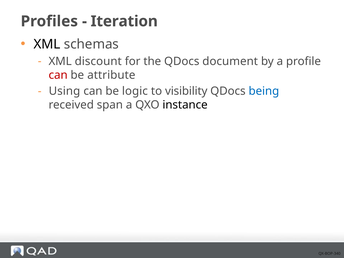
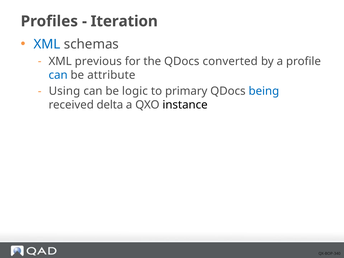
XML at (47, 44) colour: black -> blue
discount: discount -> previous
document: document -> converted
can at (58, 75) colour: red -> blue
visibility: visibility -> primary
span: span -> delta
